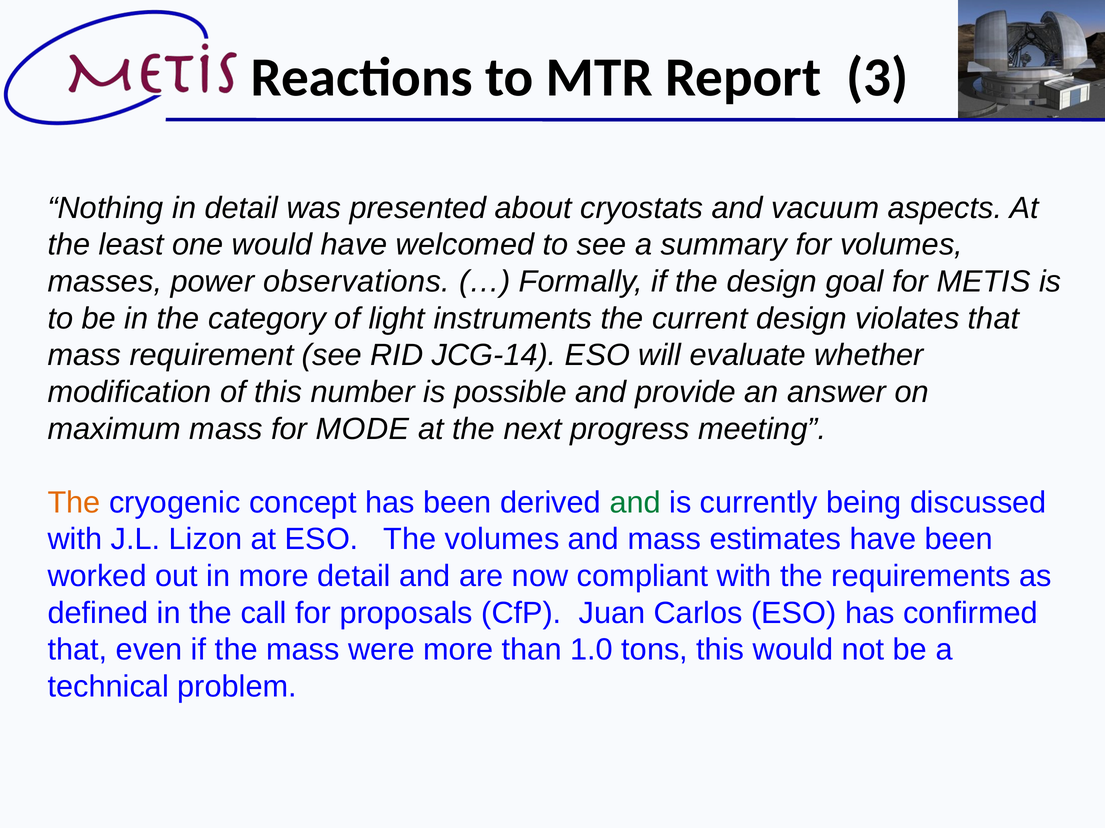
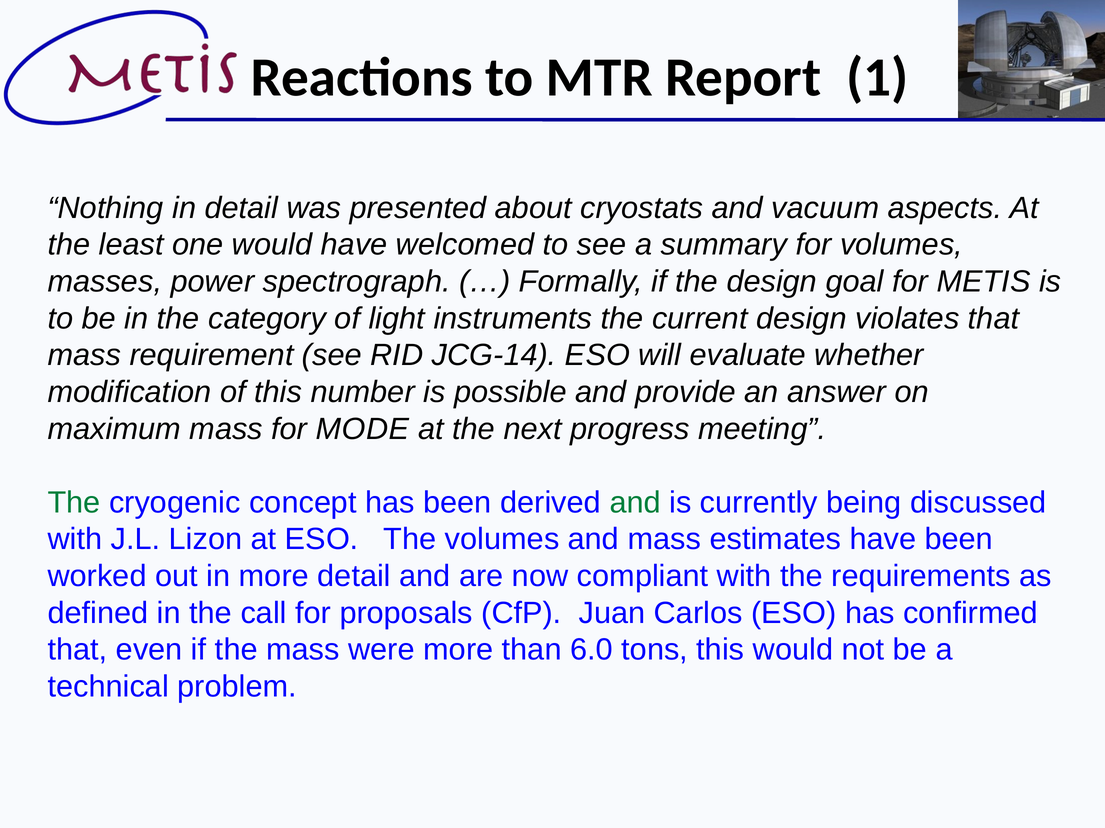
3: 3 -> 1
observations: observations -> spectrograph
The at (74, 503) colour: orange -> green
1.0: 1.0 -> 6.0
